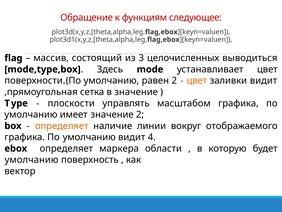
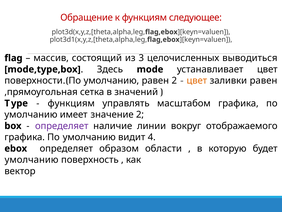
заливки видит: видит -> равен
в значение: значение -> значений
плоскости at (71, 103): плоскости -> функциям
определяет at (62, 126) colour: orange -> purple
маркера: маркера -> образом
